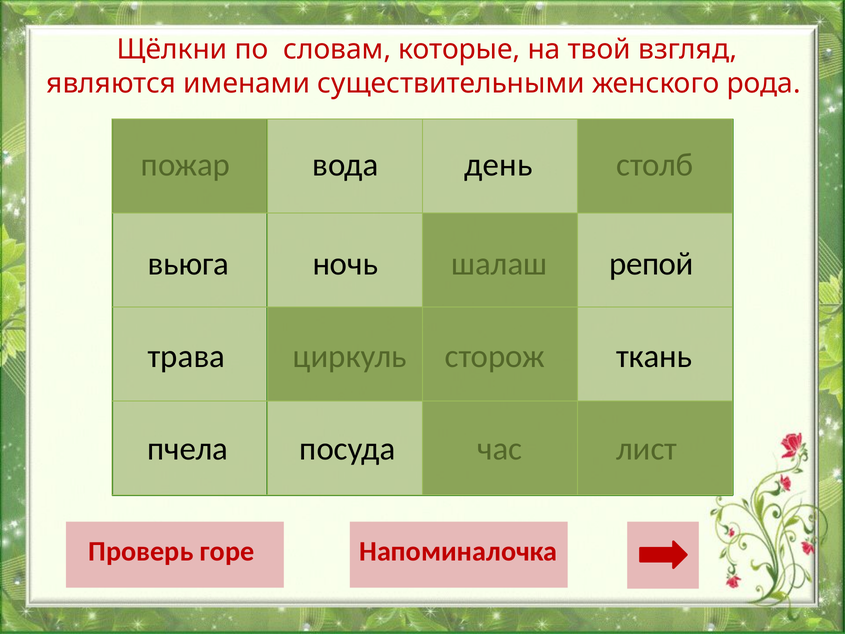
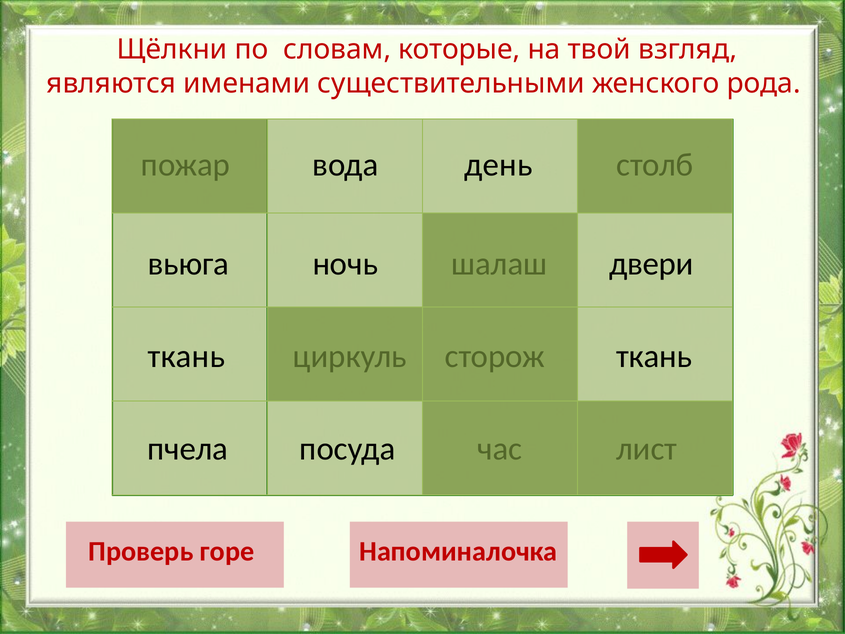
репой: репой -> двери
трава at (186, 356): трава -> ткань
